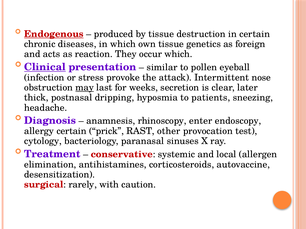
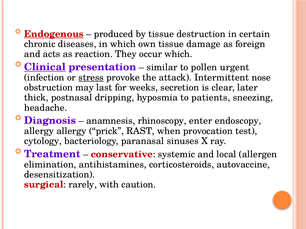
genetics: genetics -> damage
eyeball: eyeball -> urgent
stress underline: none -> present
may underline: present -> none
allergy certain: certain -> allergy
other: other -> when
